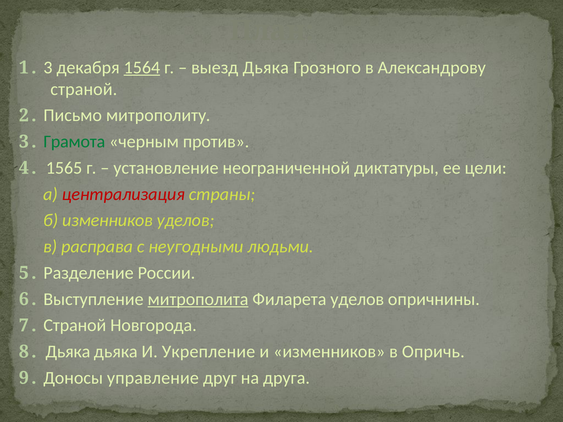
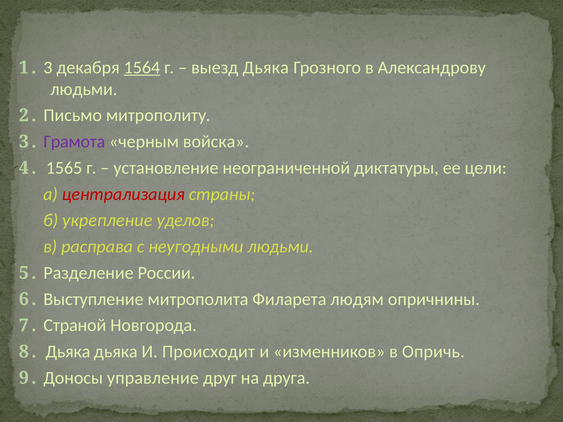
страной at (84, 89): страной -> людьми
Грамота colour: green -> purple
против: против -> войска
б изменников: изменников -> укрепление
митрополита underline: present -> none
Филарета уделов: уделов -> людям
Укрепление: Укрепление -> Происходит
